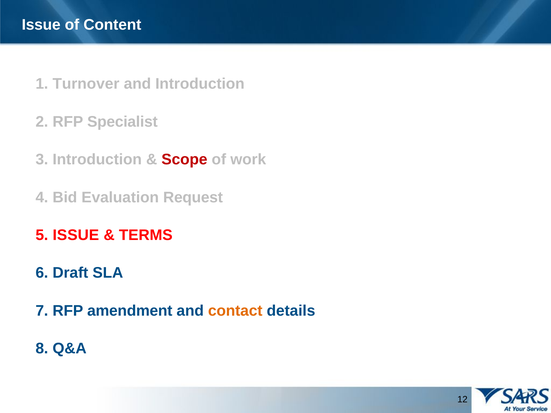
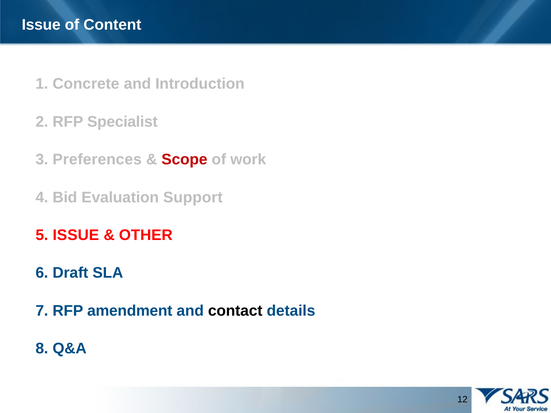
Turnover: Turnover -> Concrete
3 Introduction: Introduction -> Preferences
Request: Request -> Support
TERMS: TERMS -> OTHER
contact colour: orange -> black
